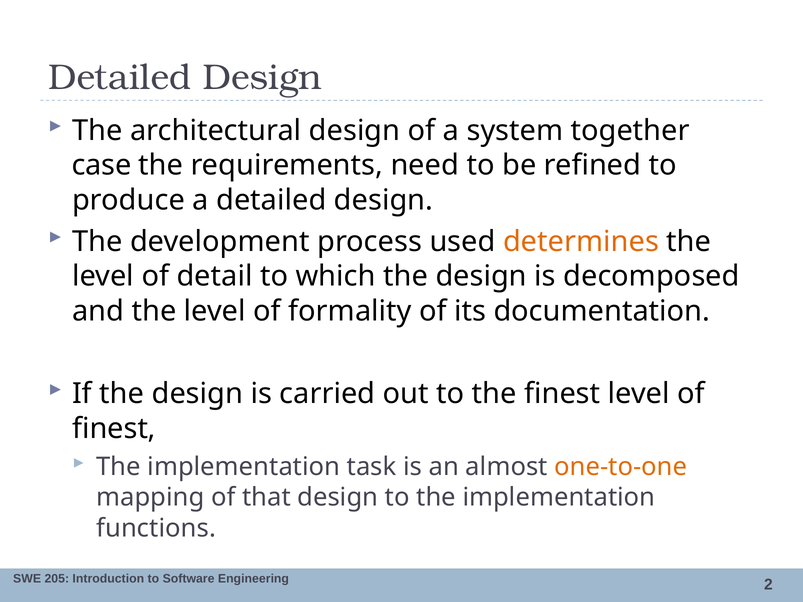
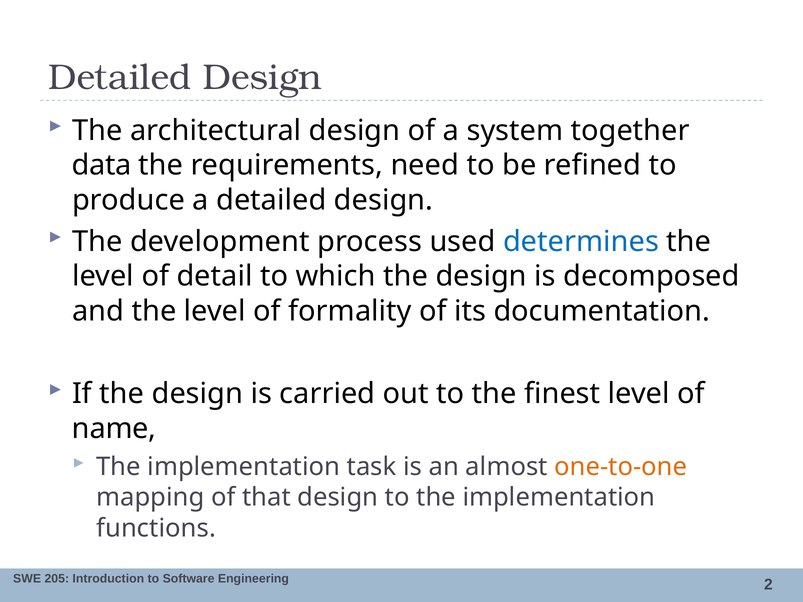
case: case -> data
determines colour: orange -> blue
finest at (114, 429): finest -> name
